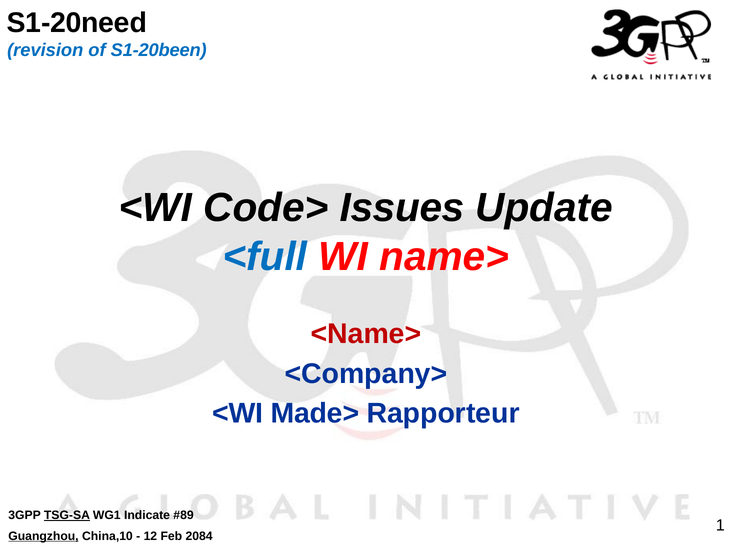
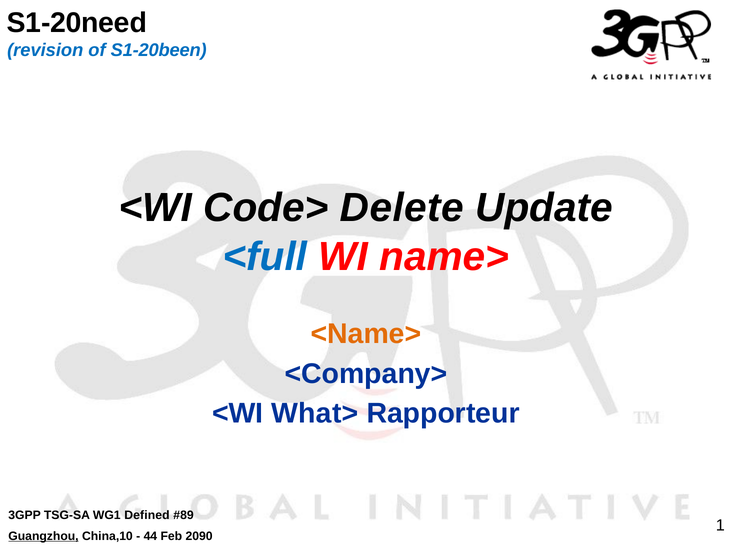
Issues: Issues -> Delete
<Name> colour: red -> orange
Made>: Made> -> What>
TSG-SA underline: present -> none
Indicate: Indicate -> Defined
12: 12 -> 44
2084: 2084 -> 2090
